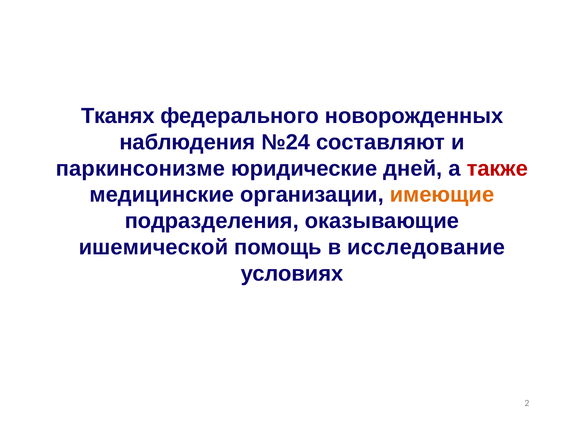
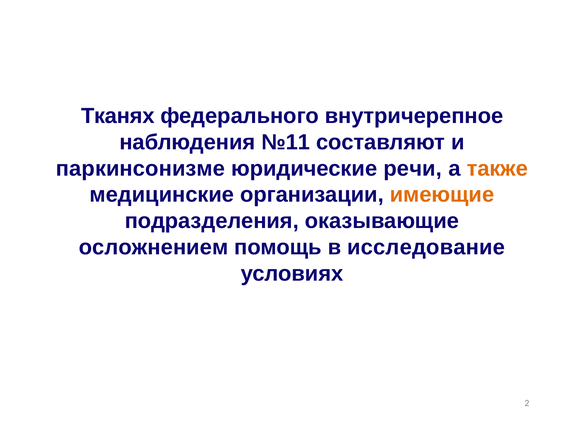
новорожденных: новорожденных -> внутричерепное
№24: №24 -> №11
дней: дней -> речи
также colour: red -> orange
ишемической: ишемической -> осложнением
